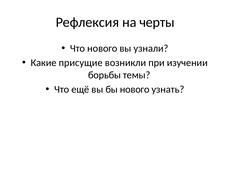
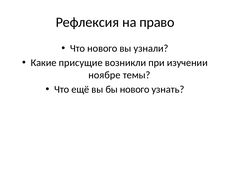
черты: черты -> право
борьбы: борьбы -> ноябре
